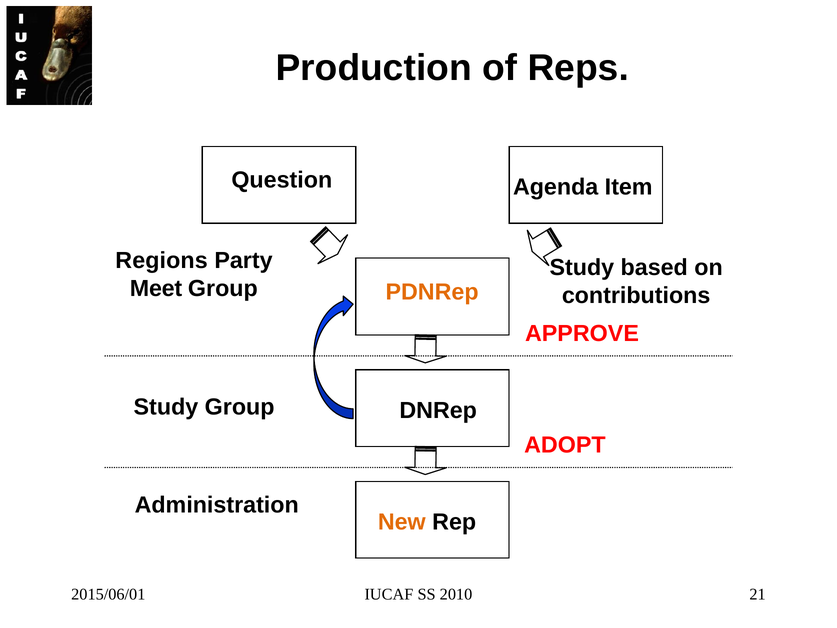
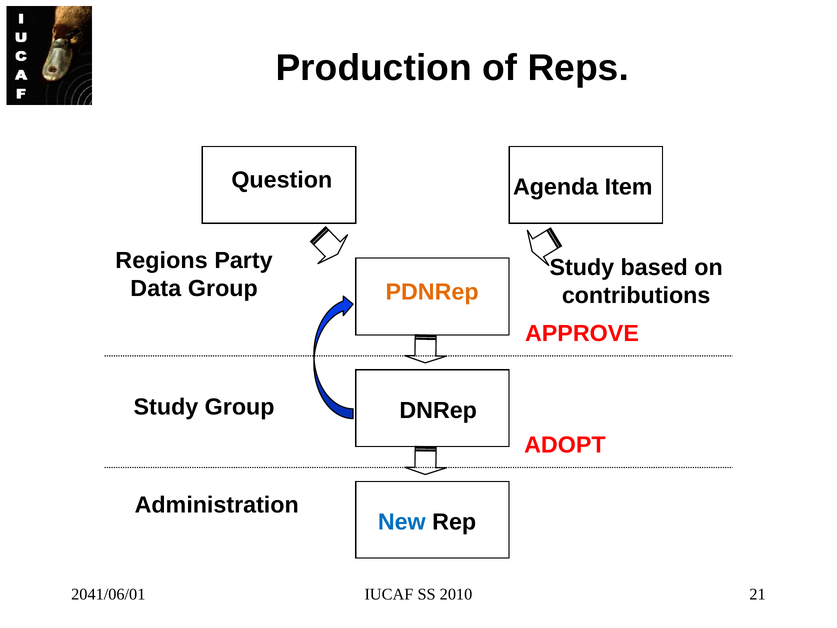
Meet: Meet -> Data
New colour: orange -> blue
2015/06/01: 2015/06/01 -> 2041/06/01
